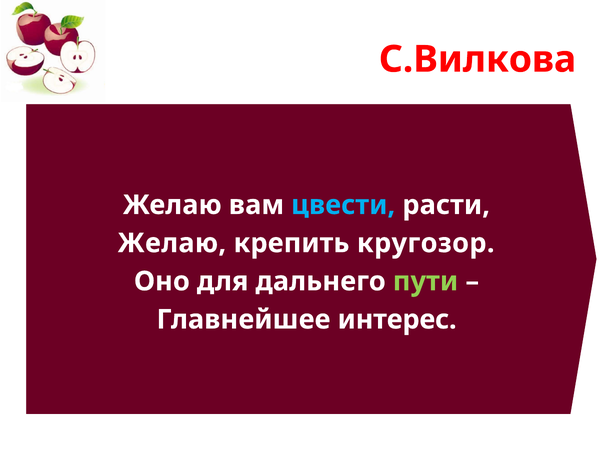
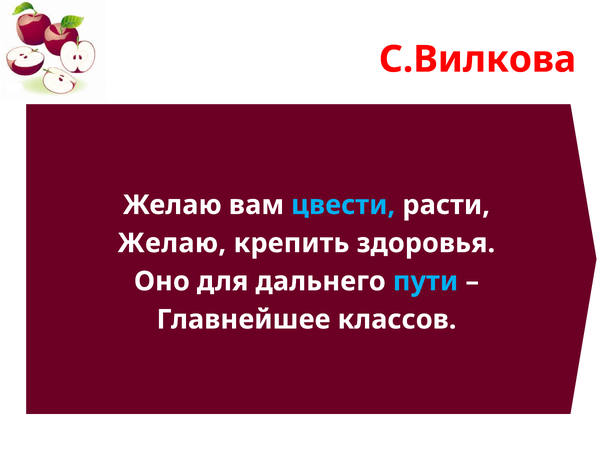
кругозор: кругозор -> здоровья
пути colour: light green -> light blue
интерес: интерес -> классов
